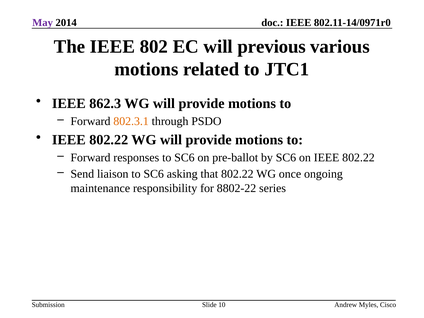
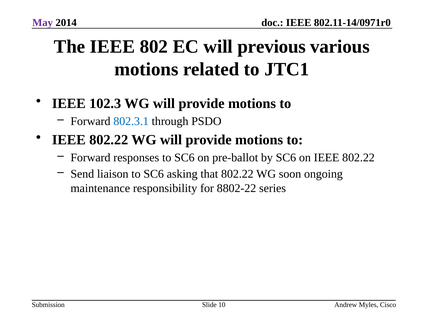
862.3: 862.3 -> 102.3
802.3.1 colour: orange -> blue
once: once -> soon
